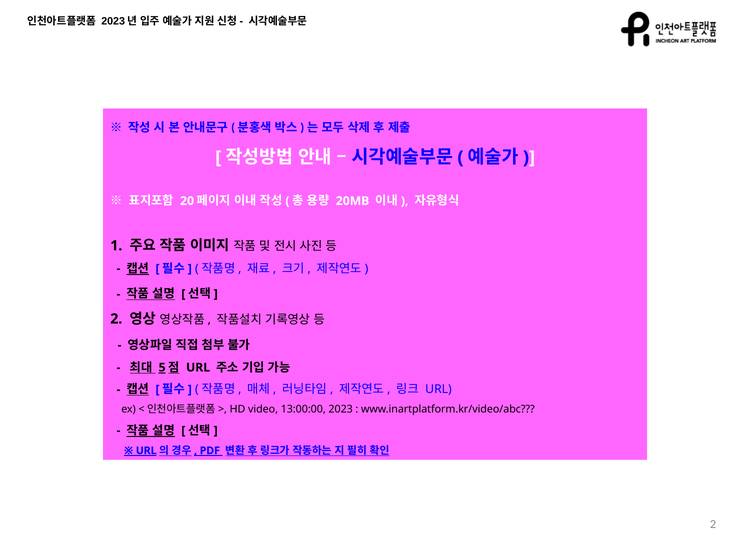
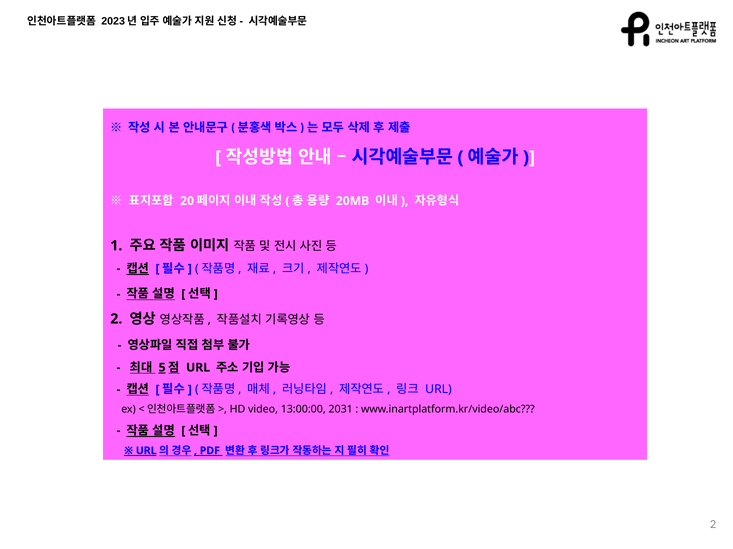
2023: 2023 -> 2031
